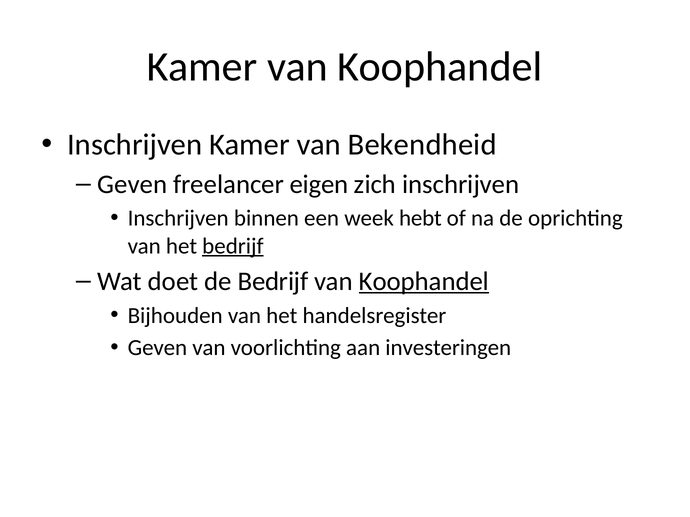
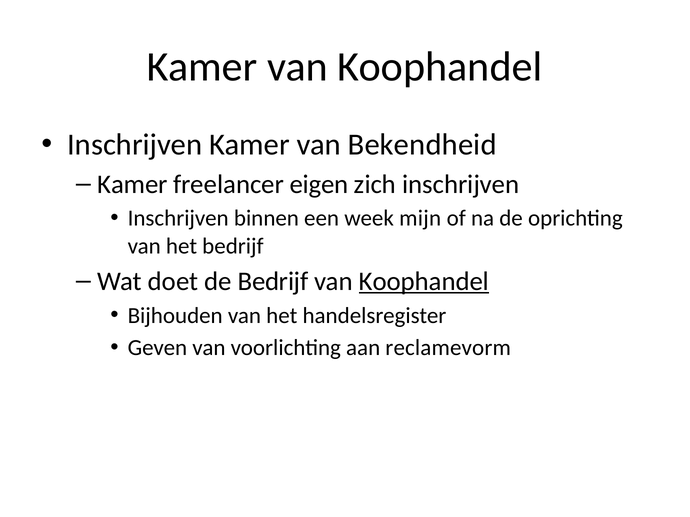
Geven at (132, 184): Geven -> Kamer
hebt: hebt -> mijn
bedrijf at (233, 246) underline: present -> none
investeringen: investeringen -> reclamevorm
